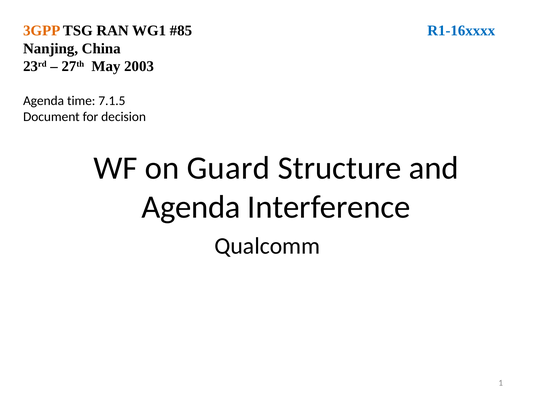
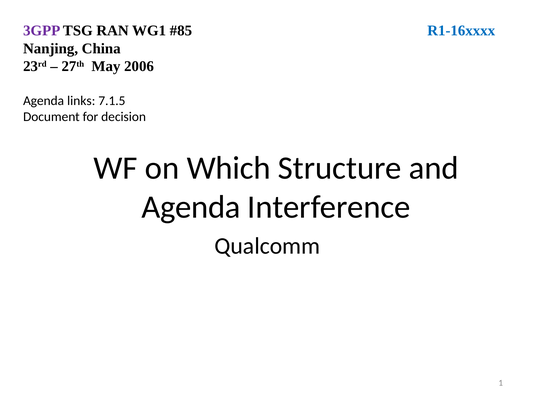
3GPP colour: orange -> purple
2003: 2003 -> 2006
time: time -> links
Guard: Guard -> Which
